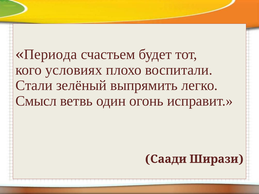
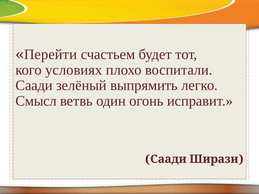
Периода: Периода -> Перейти
Стали at (34, 86): Стали -> Саади
